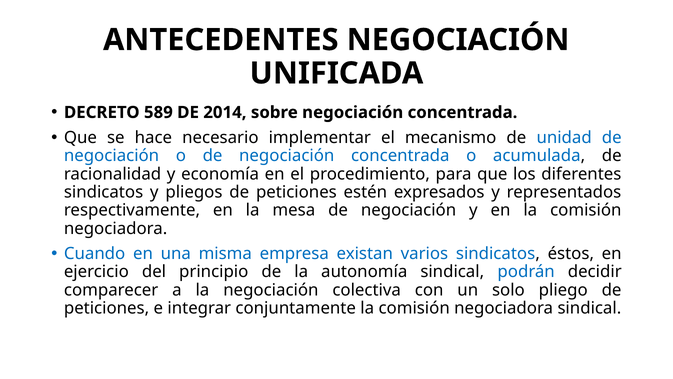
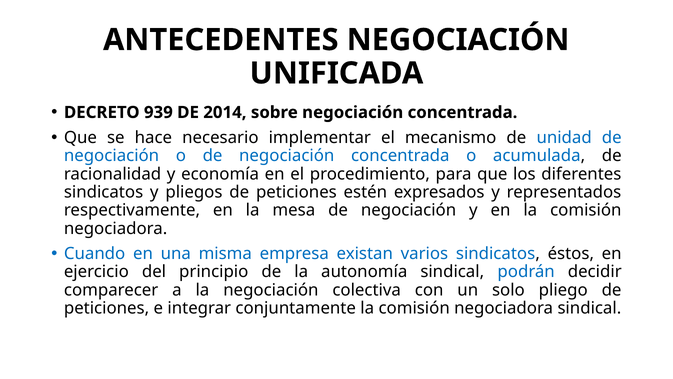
589: 589 -> 939
